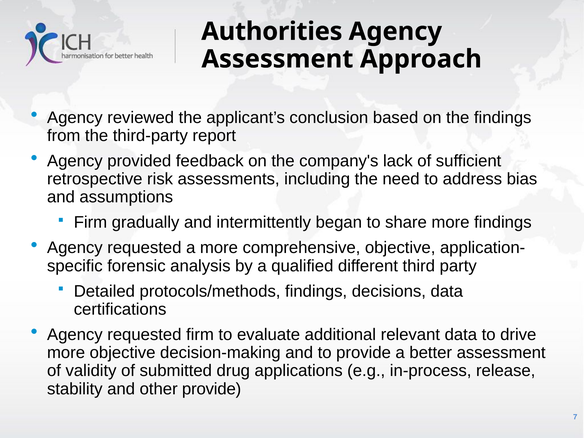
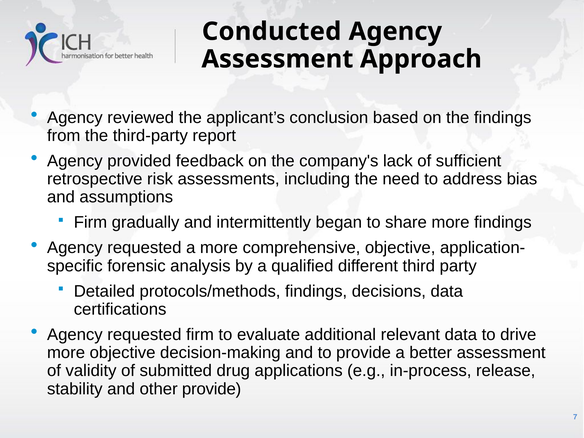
Authorities: Authorities -> Conducted
